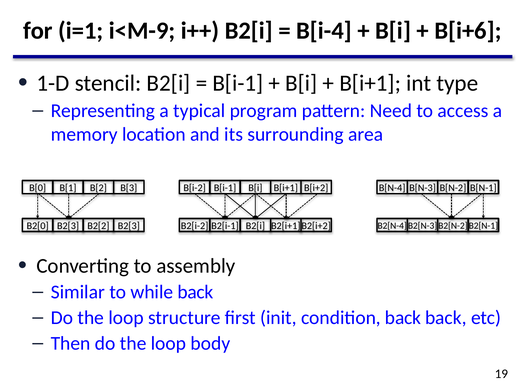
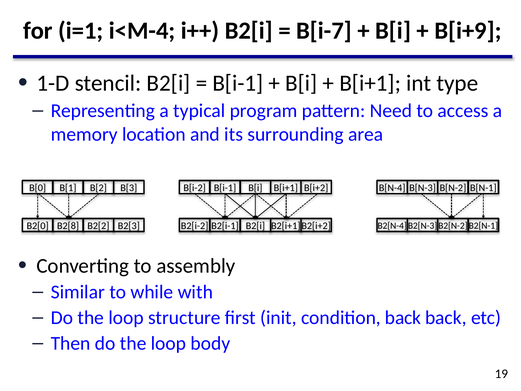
i<M-9: i<M-9 -> i<M-4
B[i-4: B[i-4 -> B[i-7
B[i+6: B[i+6 -> B[i+9
B2[3 at (68, 226): B2[3 -> B2[8
while back: back -> with
